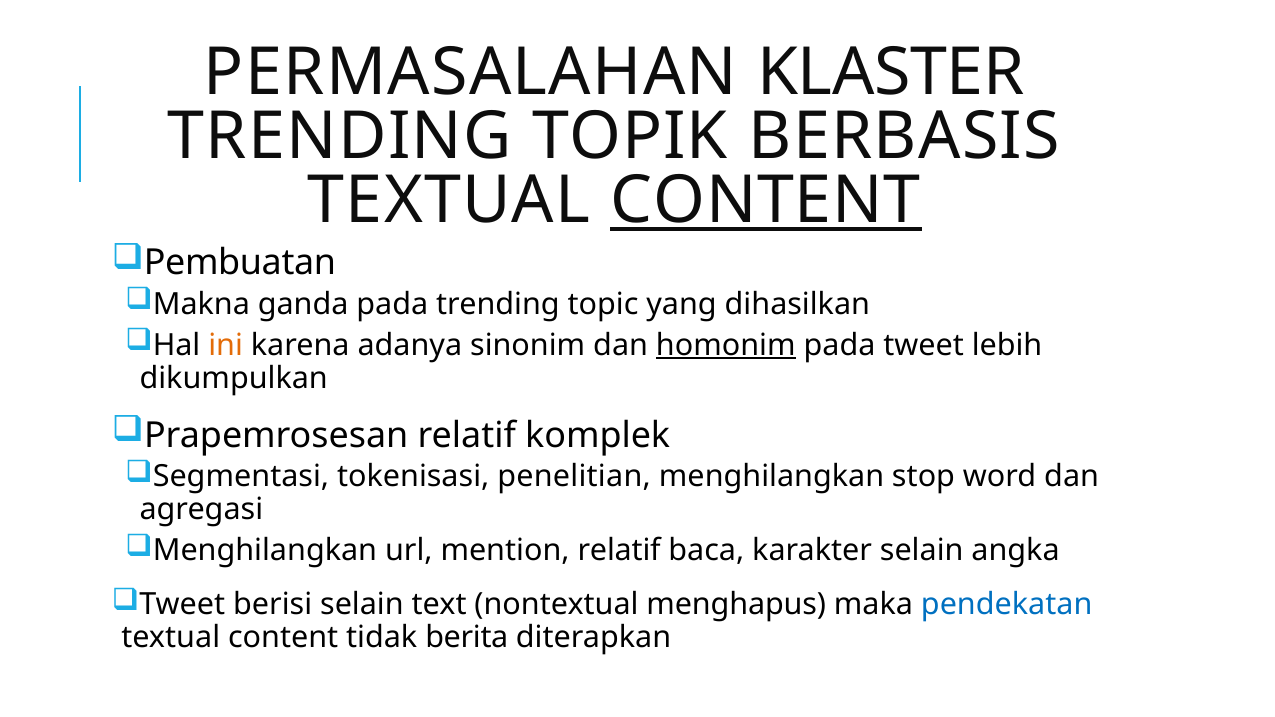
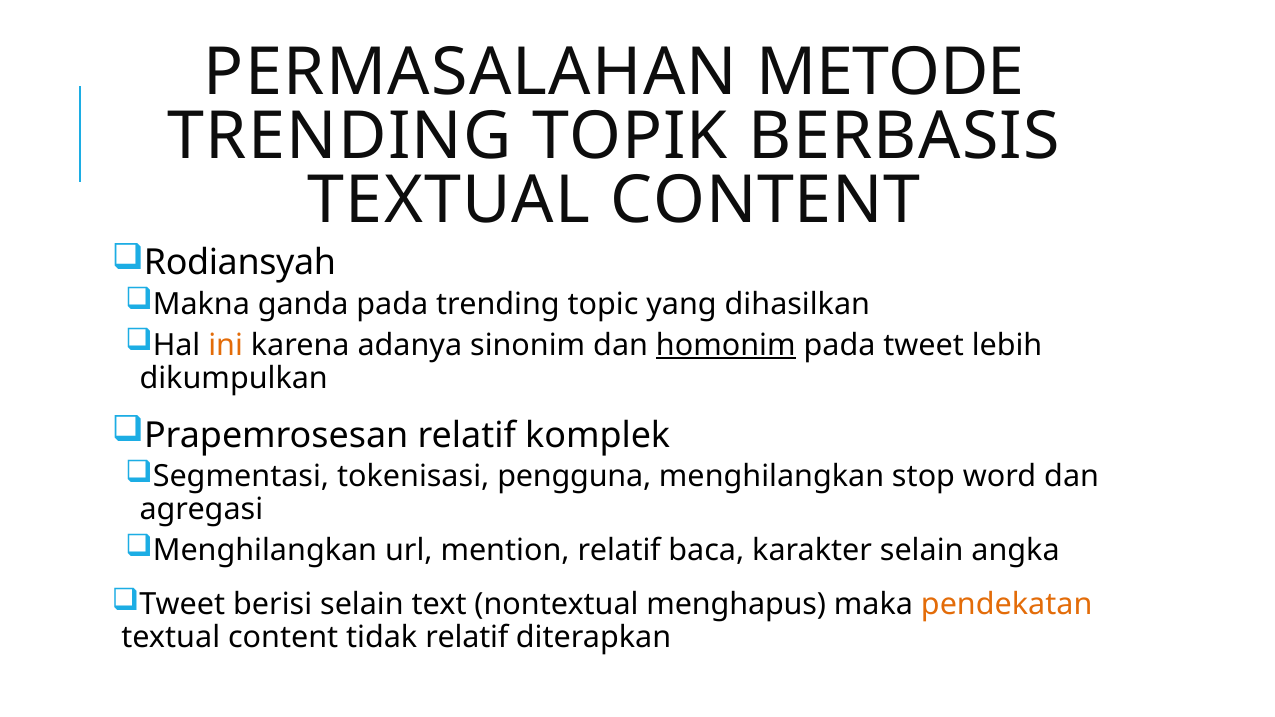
KLASTER: KLASTER -> METODE
CONTENT at (766, 201) underline: present -> none
Pembuatan: Pembuatan -> Rodiansyah
penelitian: penelitian -> pengguna
pendekatan colour: blue -> orange
tidak berita: berita -> relatif
